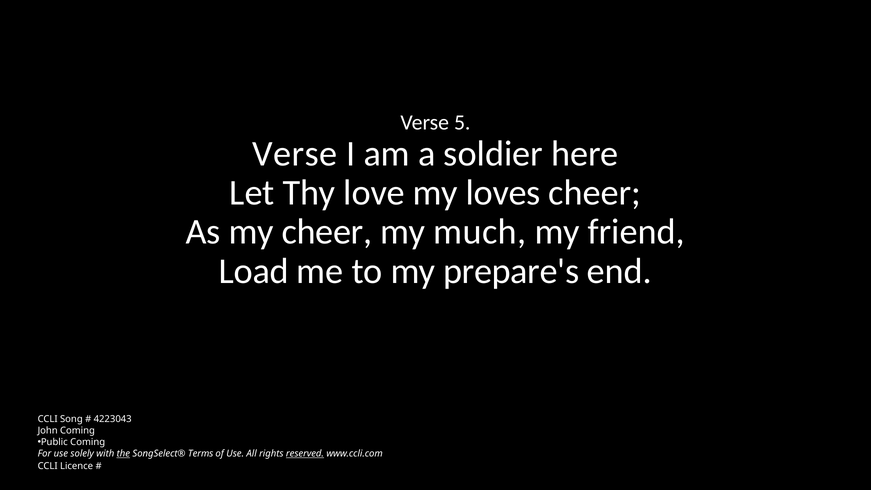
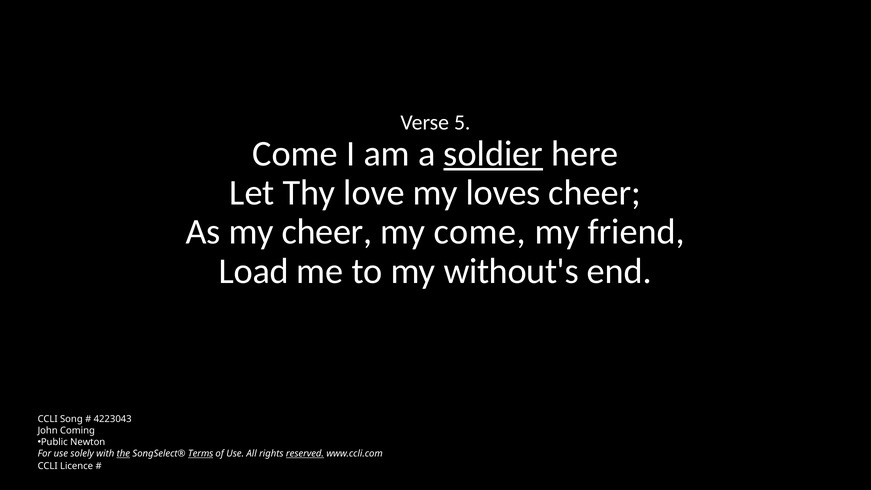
Verse at (295, 154): Verse -> Come
soldier underline: none -> present
my much: much -> come
prepare's: prepare's -> without's
Public Coming: Coming -> Newton
Terms underline: none -> present
